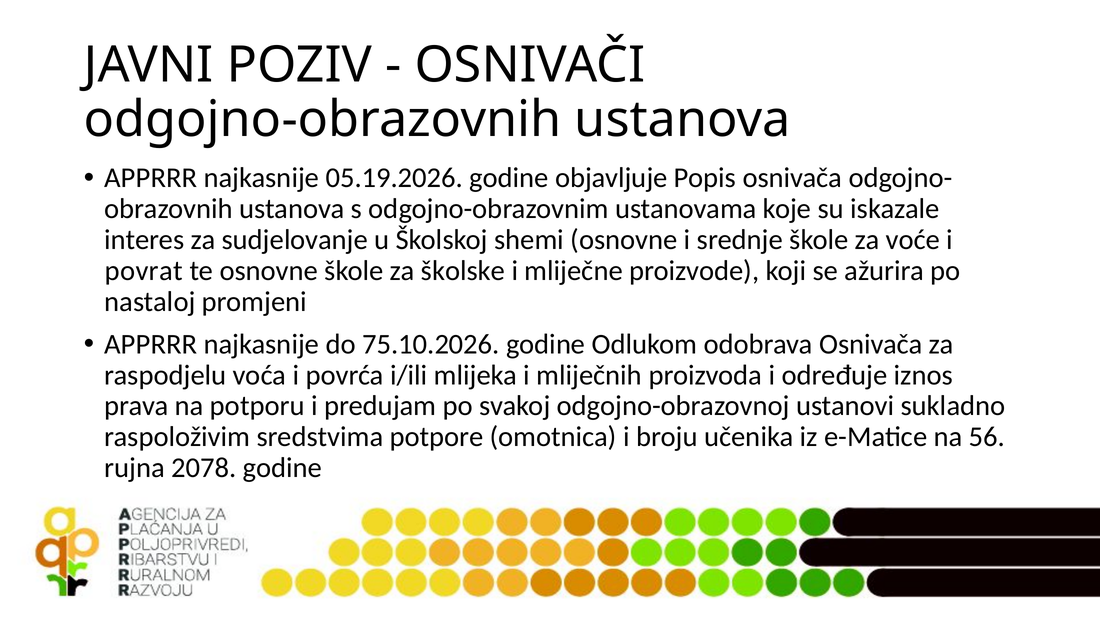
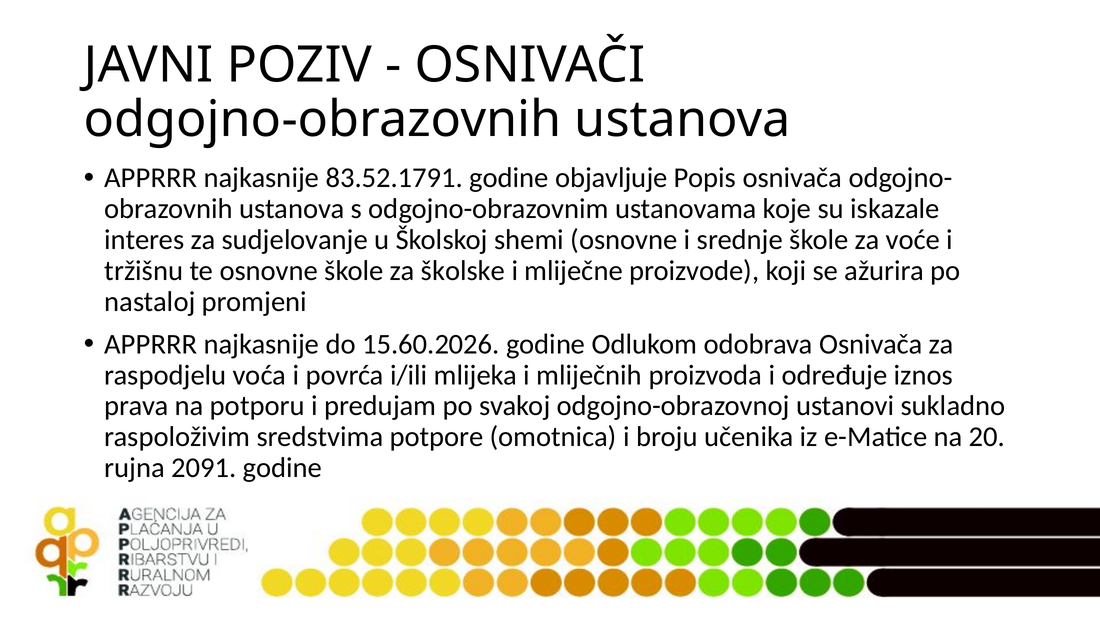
05.19.2026: 05.19.2026 -> 83.52.1791
povrat: povrat -> tržišnu
75.10.2026: 75.10.2026 -> 15.60.2026
56: 56 -> 20
2078: 2078 -> 2091
